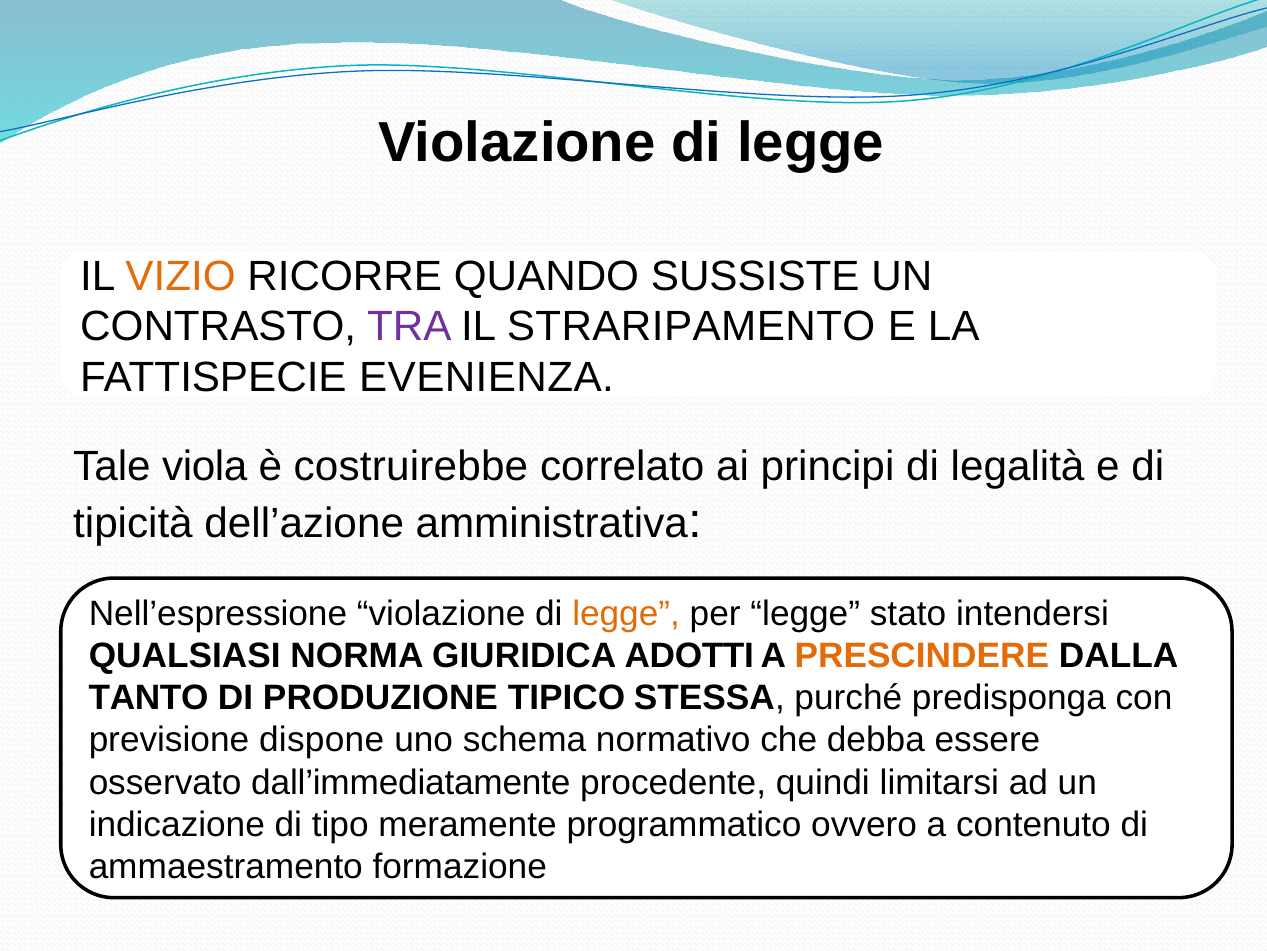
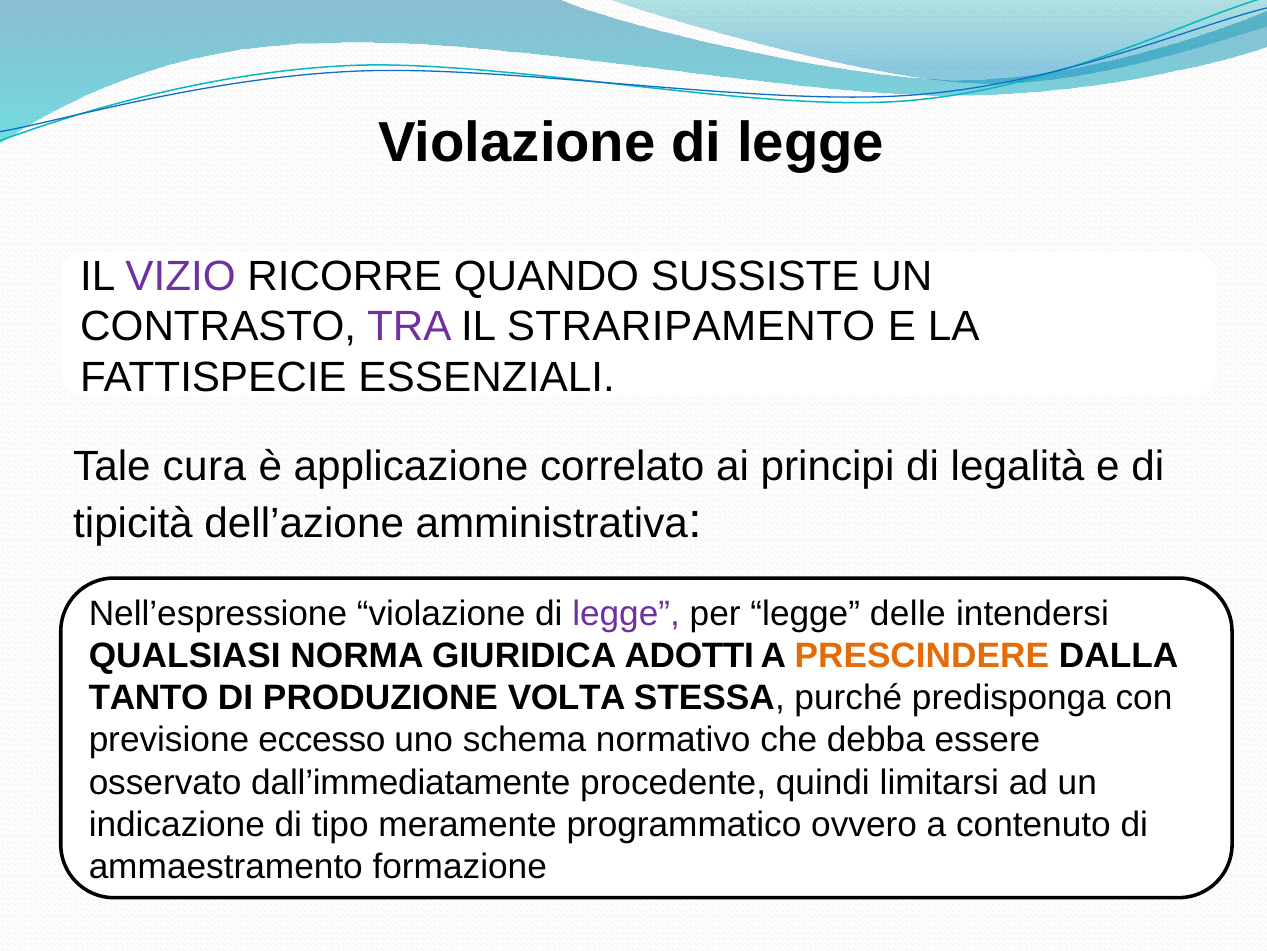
VIZIO colour: orange -> purple
EVENIENZA: EVENIENZA -> ESSENZIALI
viola: viola -> cura
costruirebbe: costruirebbe -> applicazione
legge at (626, 613) colour: orange -> purple
stato: stato -> delle
TIPICO: TIPICO -> VOLTA
dispone: dispone -> eccesso
